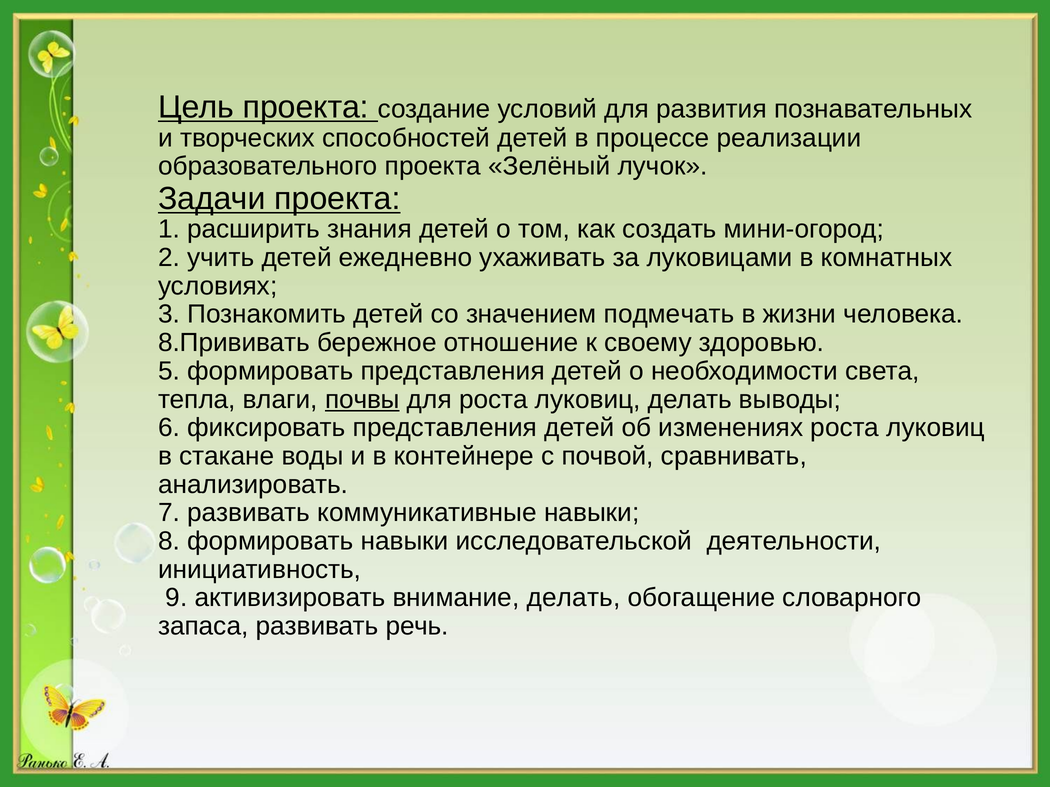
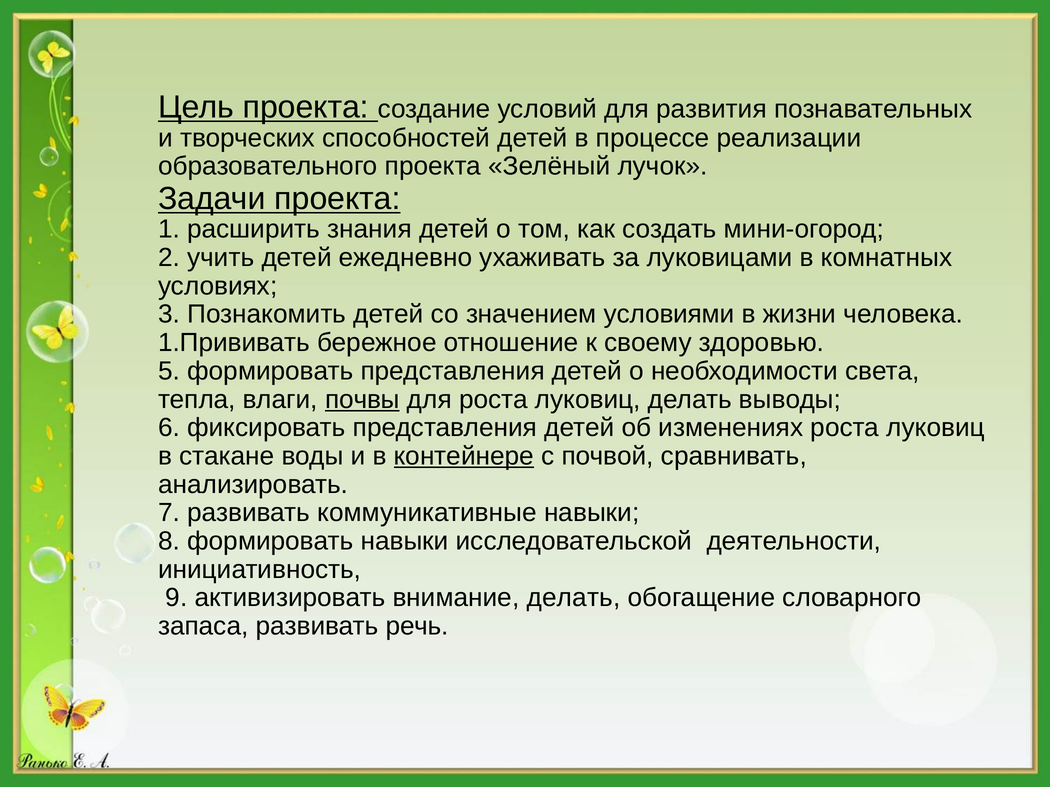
подмечать: подмечать -> условиями
8.Прививать: 8.Прививать -> 1.Прививать
контейнере underline: none -> present
